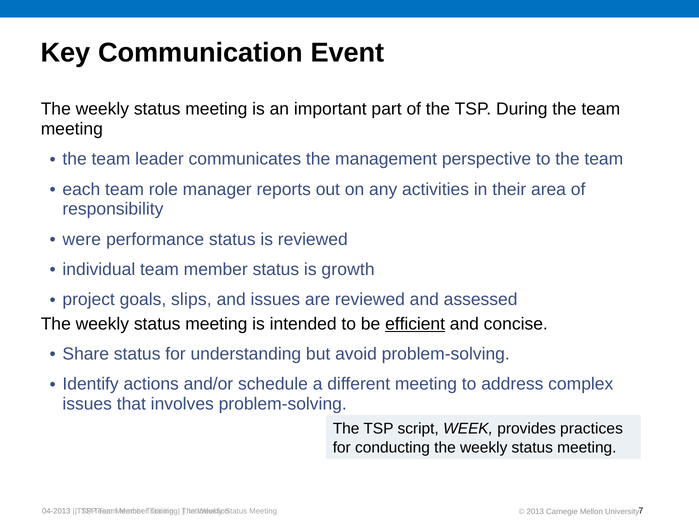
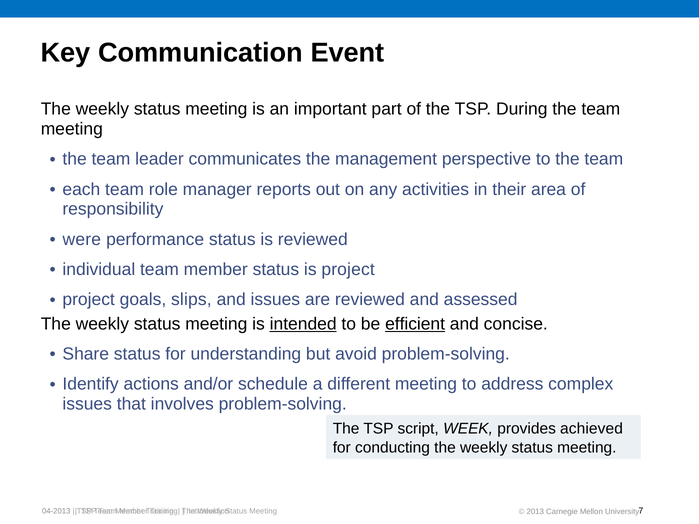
is growth: growth -> project
intended underline: none -> present
practices: practices -> achieved
